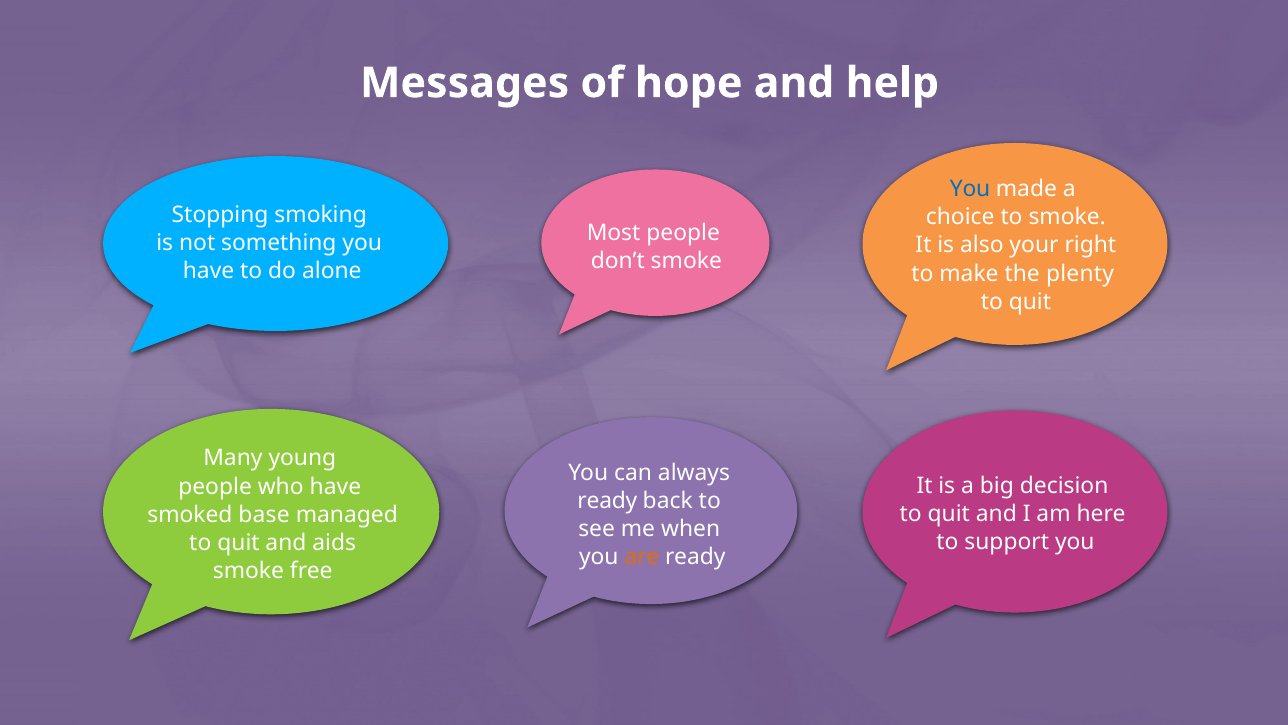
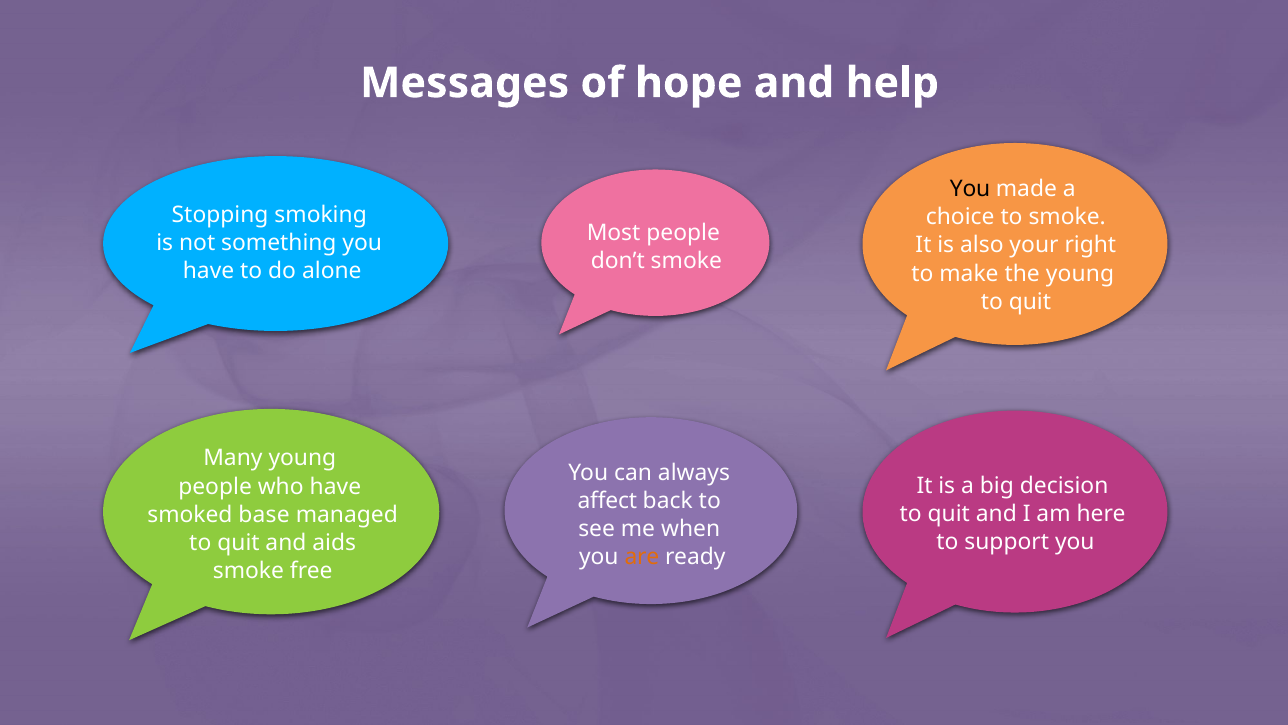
You at (970, 189) colour: blue -> black
the plenty: plenty -> young
ready at (607, 501): ready -> affect
